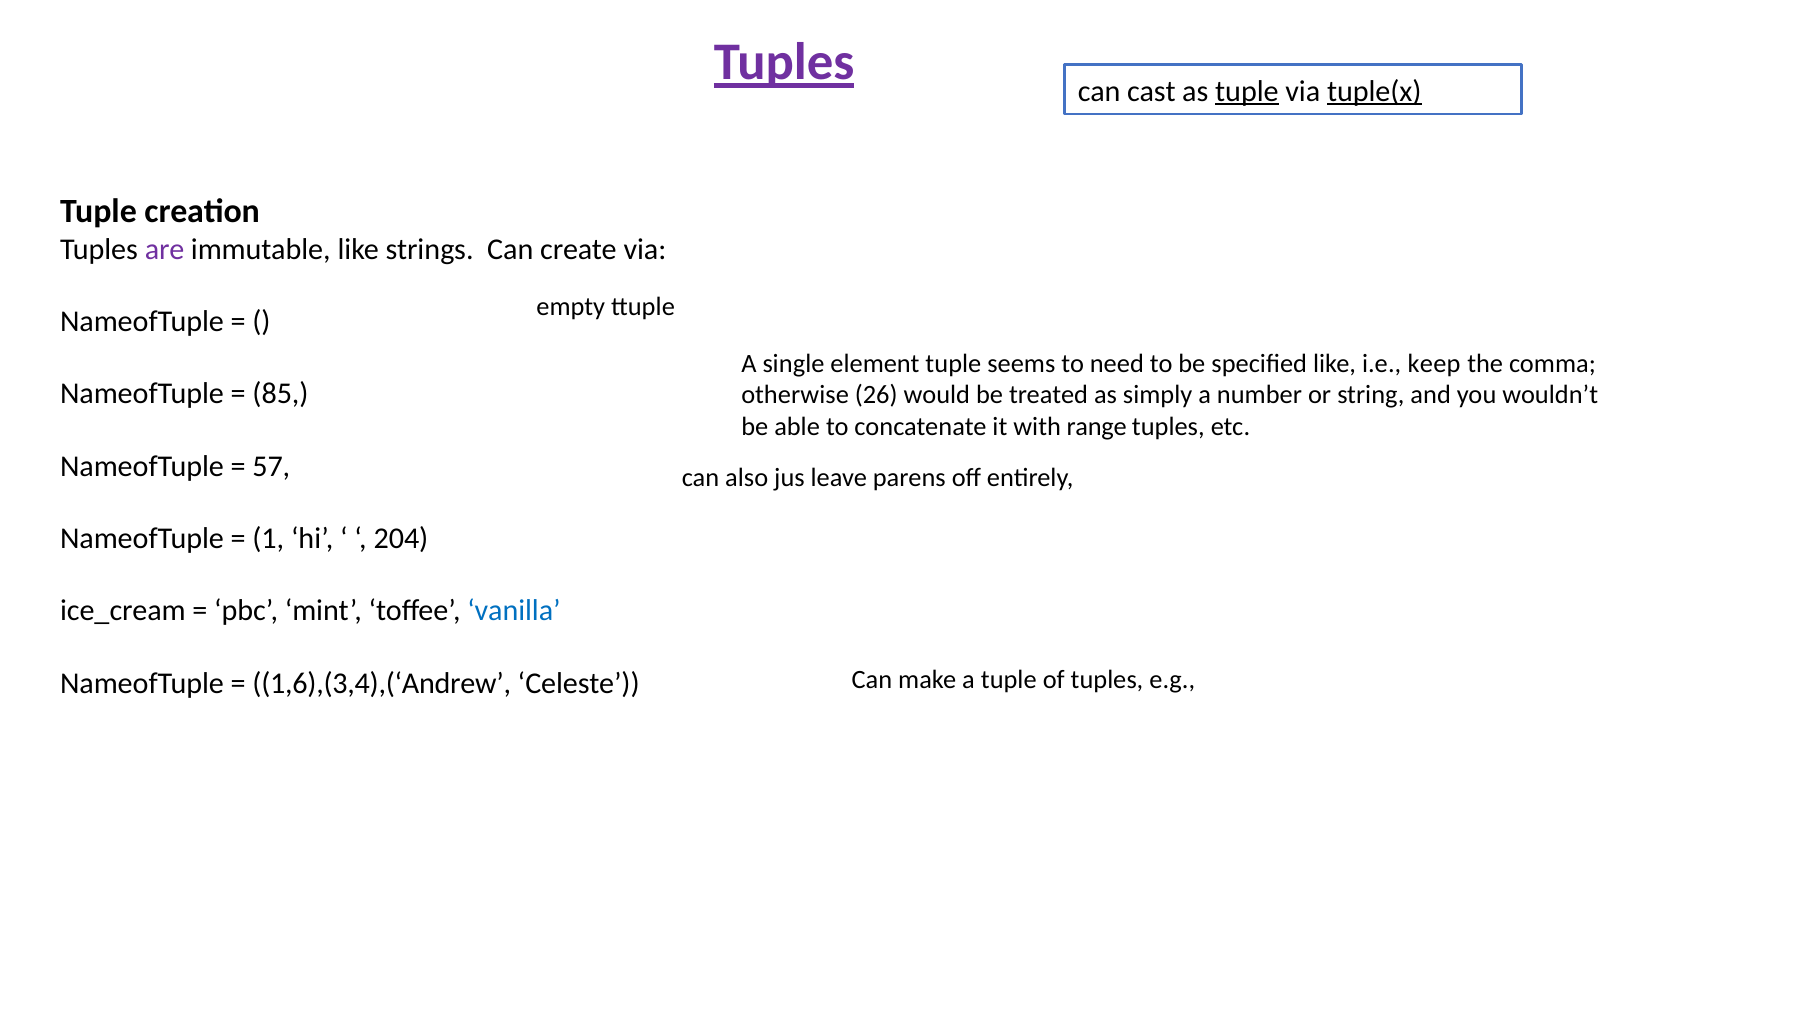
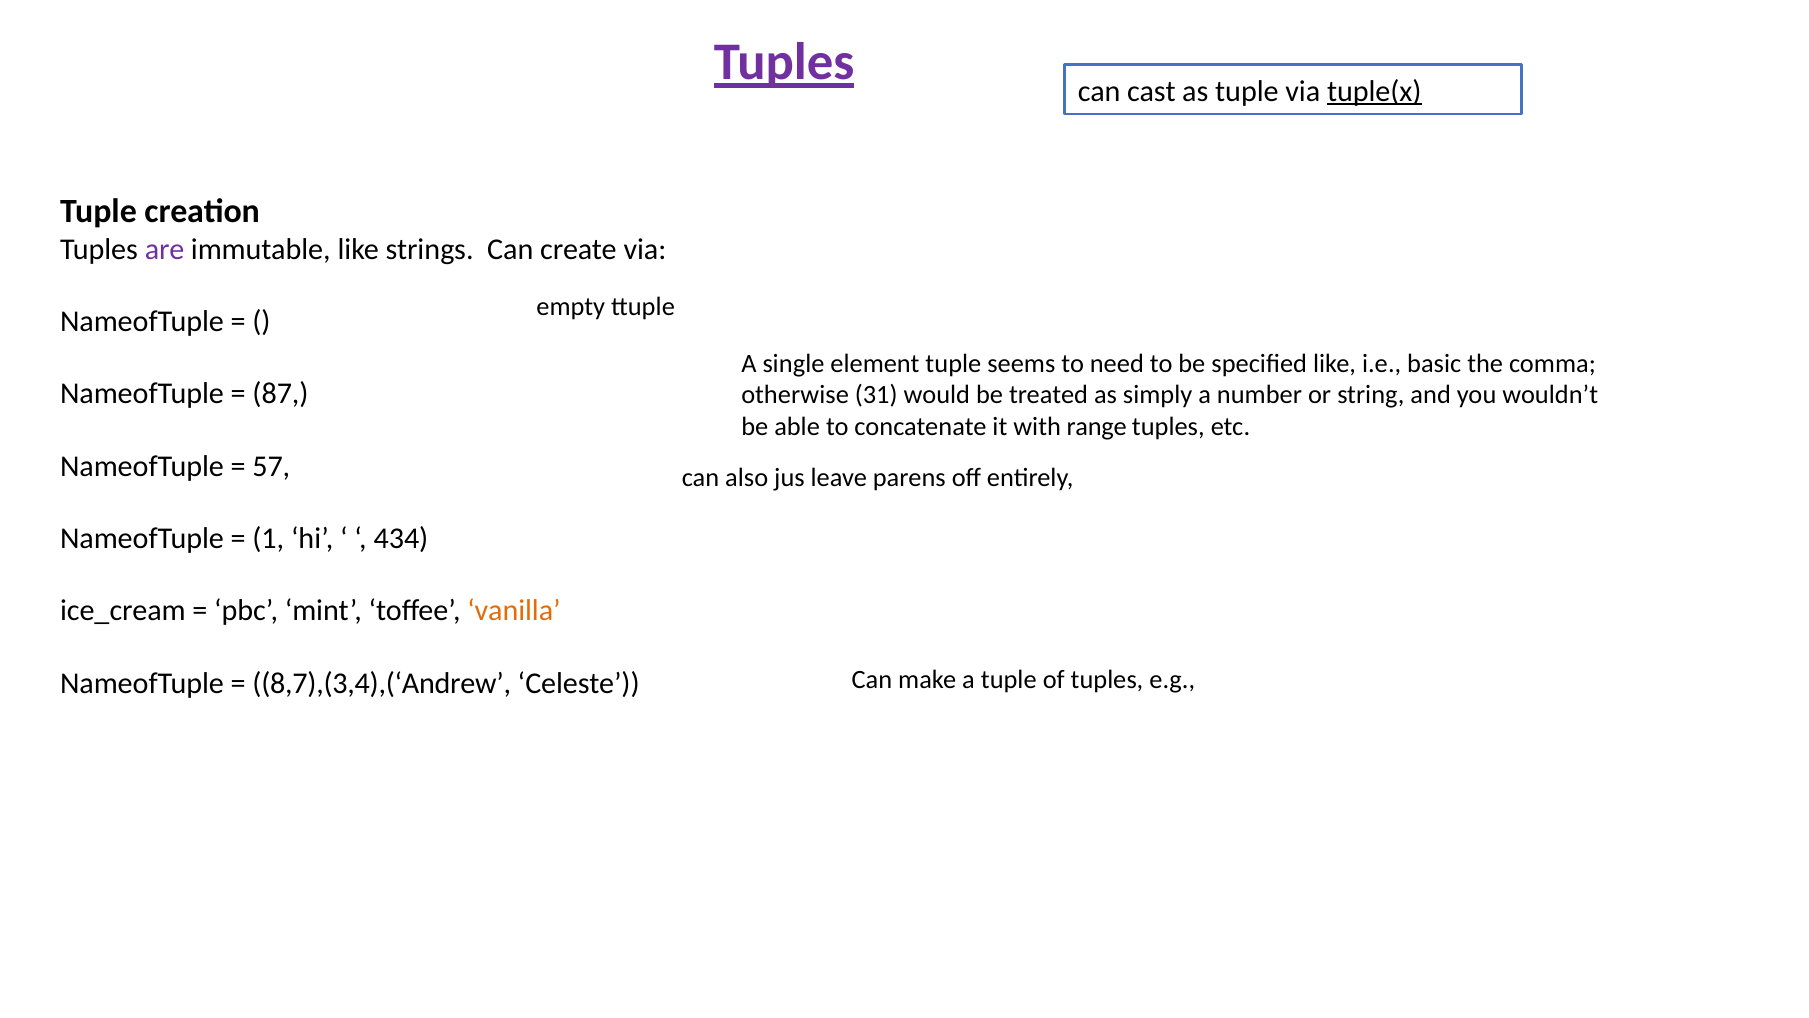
tuple at (1247, 91) underline: present -> none
keep: keep -> basic
85: 85 -> 87
26: 26 -> 31
204: 204 -> 434
vanilla colour: blue -> orange
1,6),(3,4),(‘Andrew: 1,6),(3,4),(‘Andrew -> 8,7),(3,4),(‘Andrew
